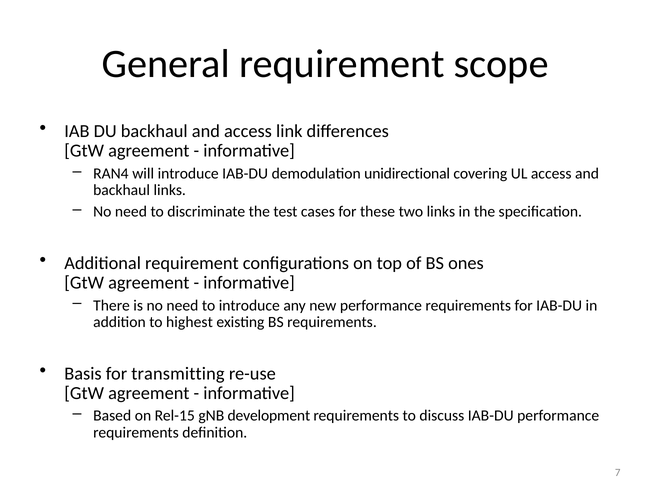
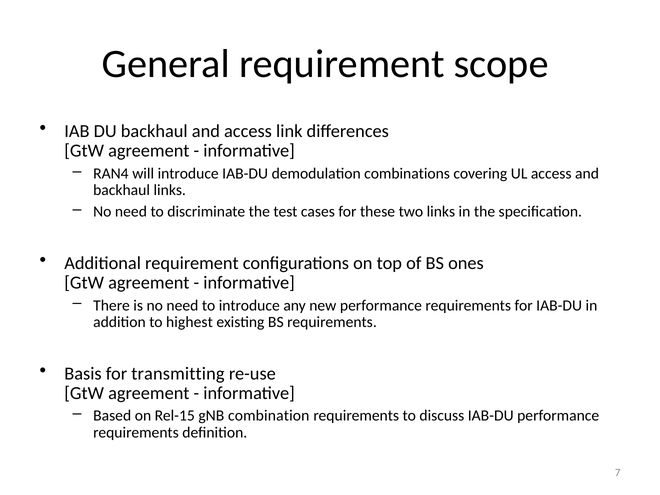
unidirectional: unidirectional -> combinations
development: development -> combination
